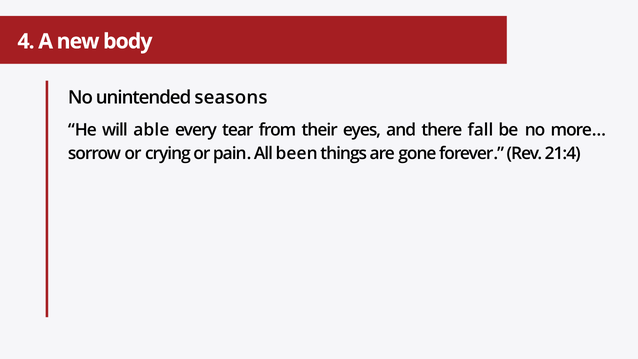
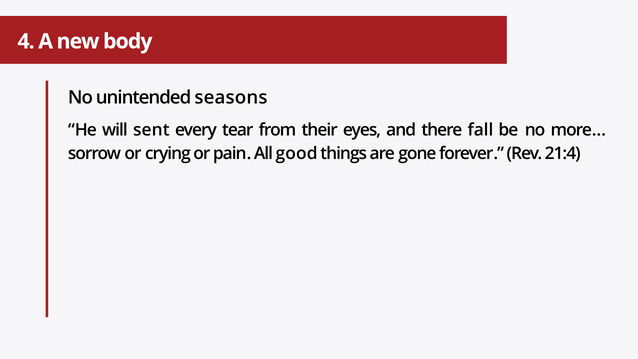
able: able -> sent
been: been -> good
